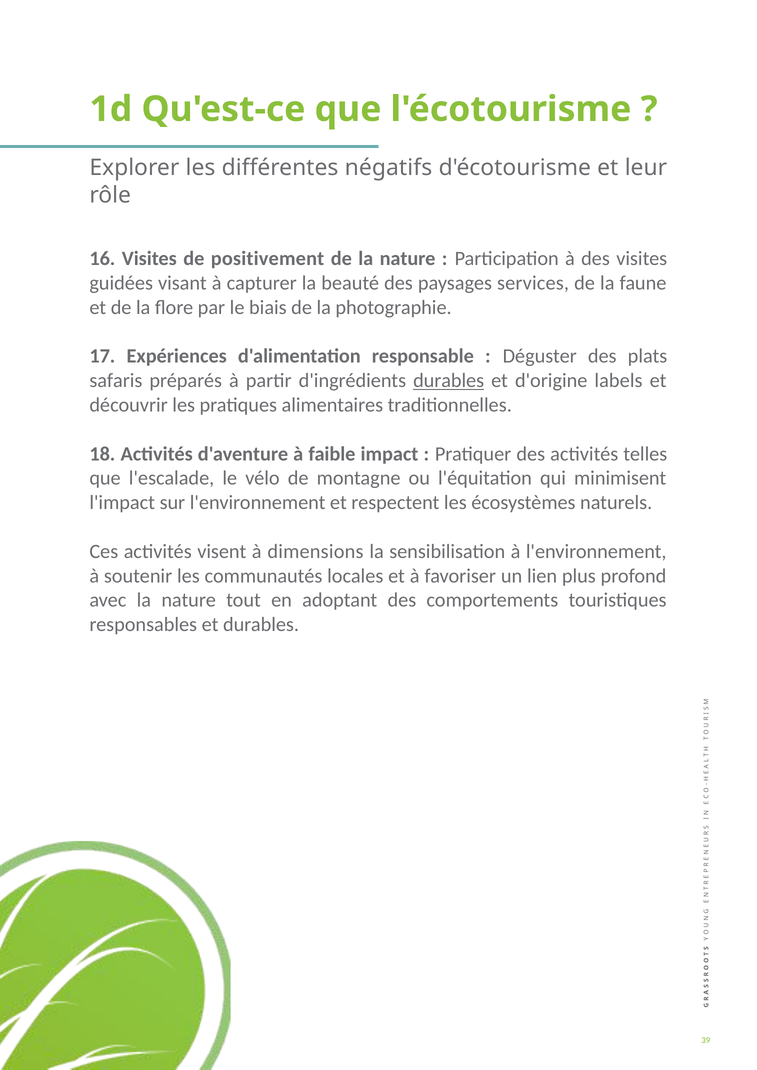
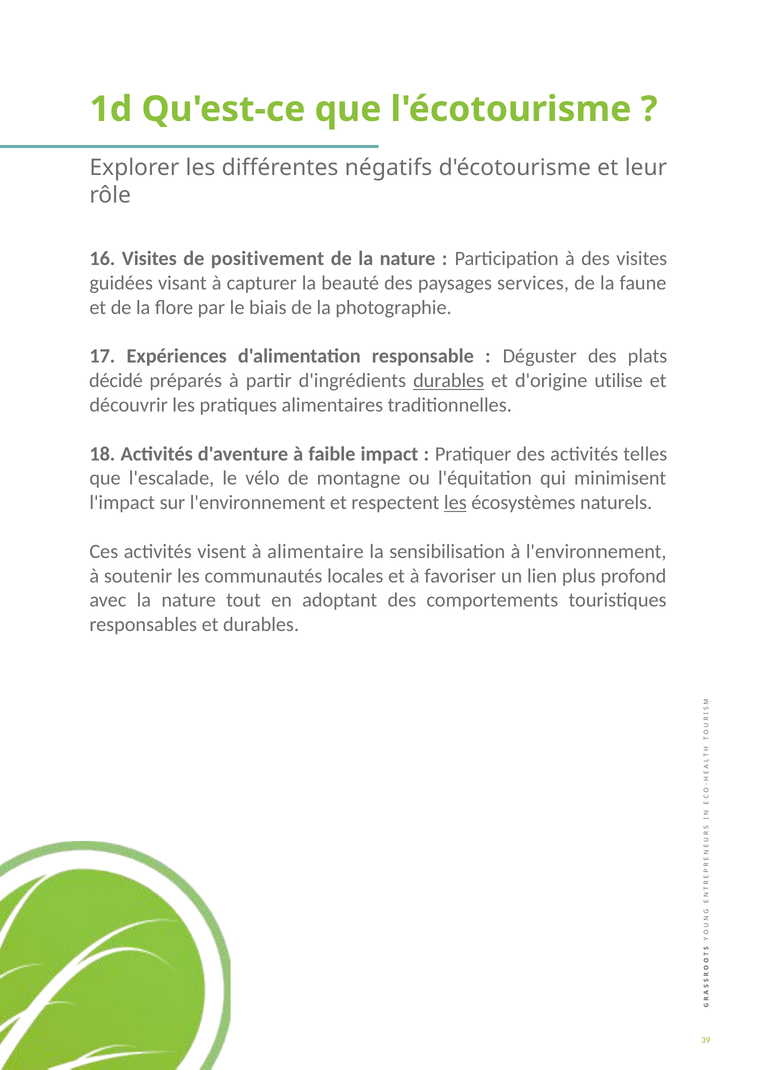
safaris: safaris -> décidé
labels: labels -> utilise
les at (455, 503) underline: none -> present
dimensions: dimensions -> alimentaire
